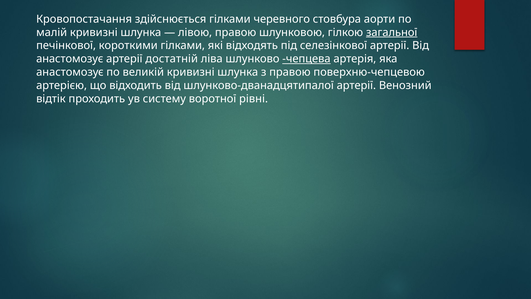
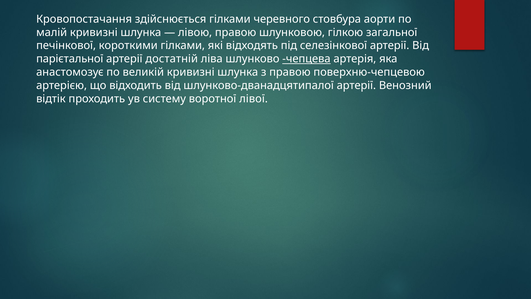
загальної underline: present -> none
анастомозує at (70, 59): анастомозує -> парієтальної
рівні: рівні -> лівої
